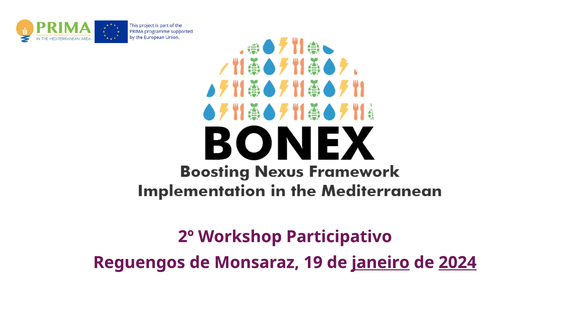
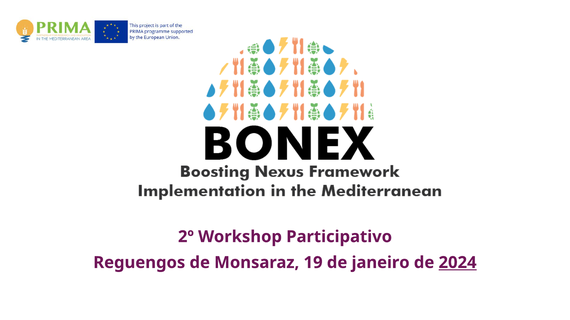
janeiro underline: present -> none
